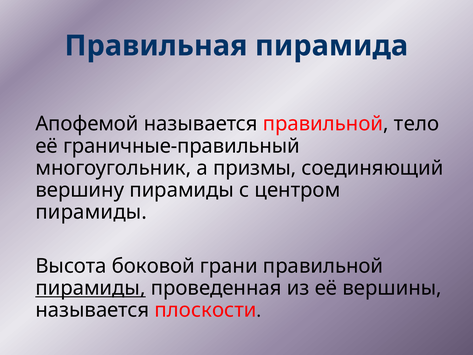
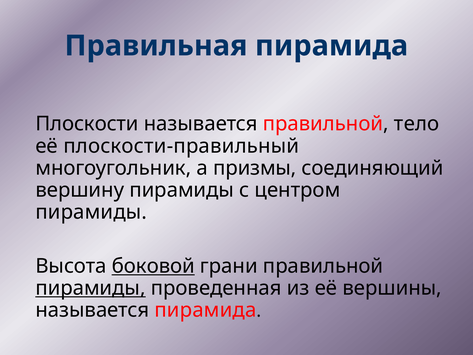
Апофемой: Апофемой -> Плоскости
граничные-правильный: граничные-правильный -> плоскости-правильный
боковой underline: none -> present
называется плоскости: плоскости -> пирамида
